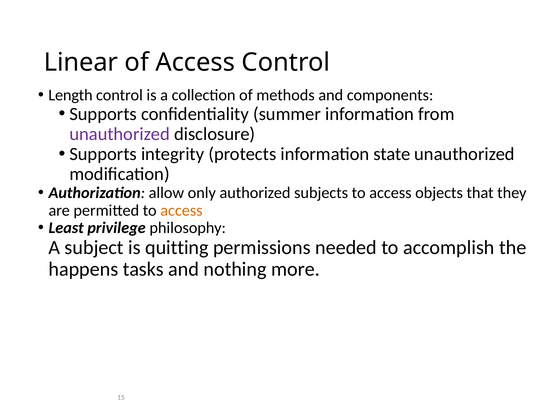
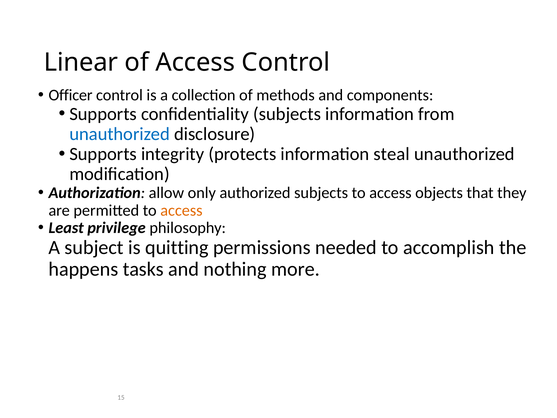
Length: Length -> Officer
confidentiality summer: summer -> subjects
unauthorized at (120, 134) colour: purple -> blue
state: state -> steal
